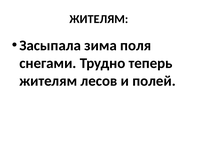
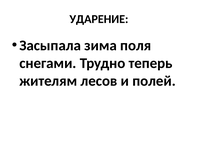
ЖИТЕЛЯМ at (99, 19): ЖИТЕЛЯМ -> УДАРЕНИЕ
